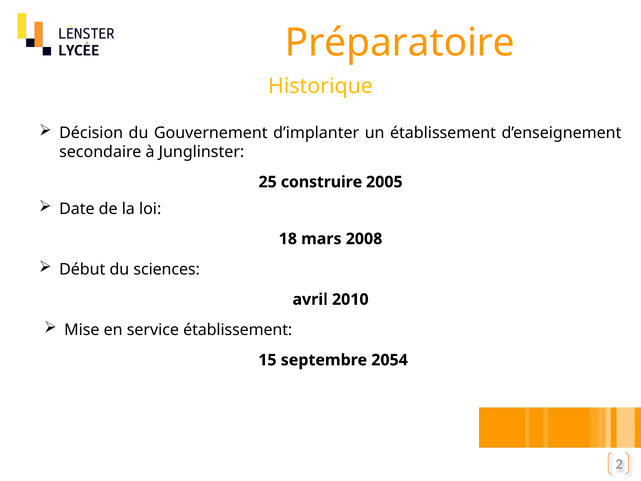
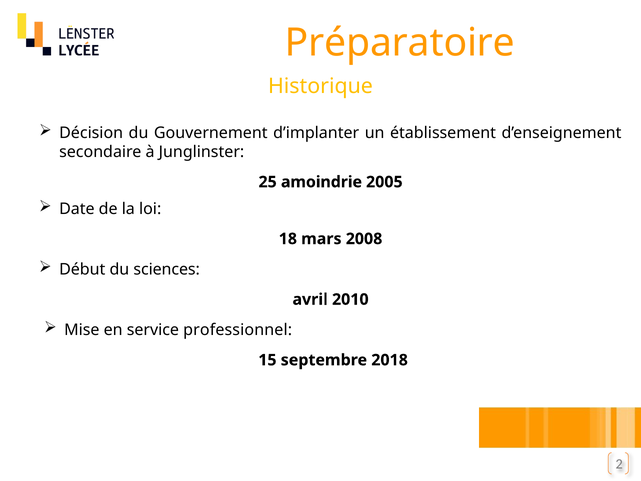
construire: construire -> amoindrie
service établissement: établissement -> professionnel
2054: 2054 -> 2018
